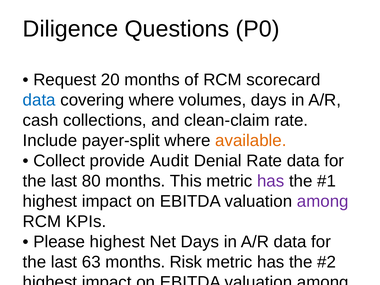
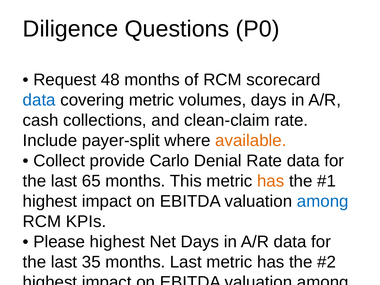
20: 20 -> 48
covering where: where -> metric
Audit: Audit -> Carlo
80: 80 -> 65
has at (271, 181) colour: purple -> orange
among at (323, 201) colour: purple -> blue
63: 63 -> 35
months Risk: Risk -> Last
